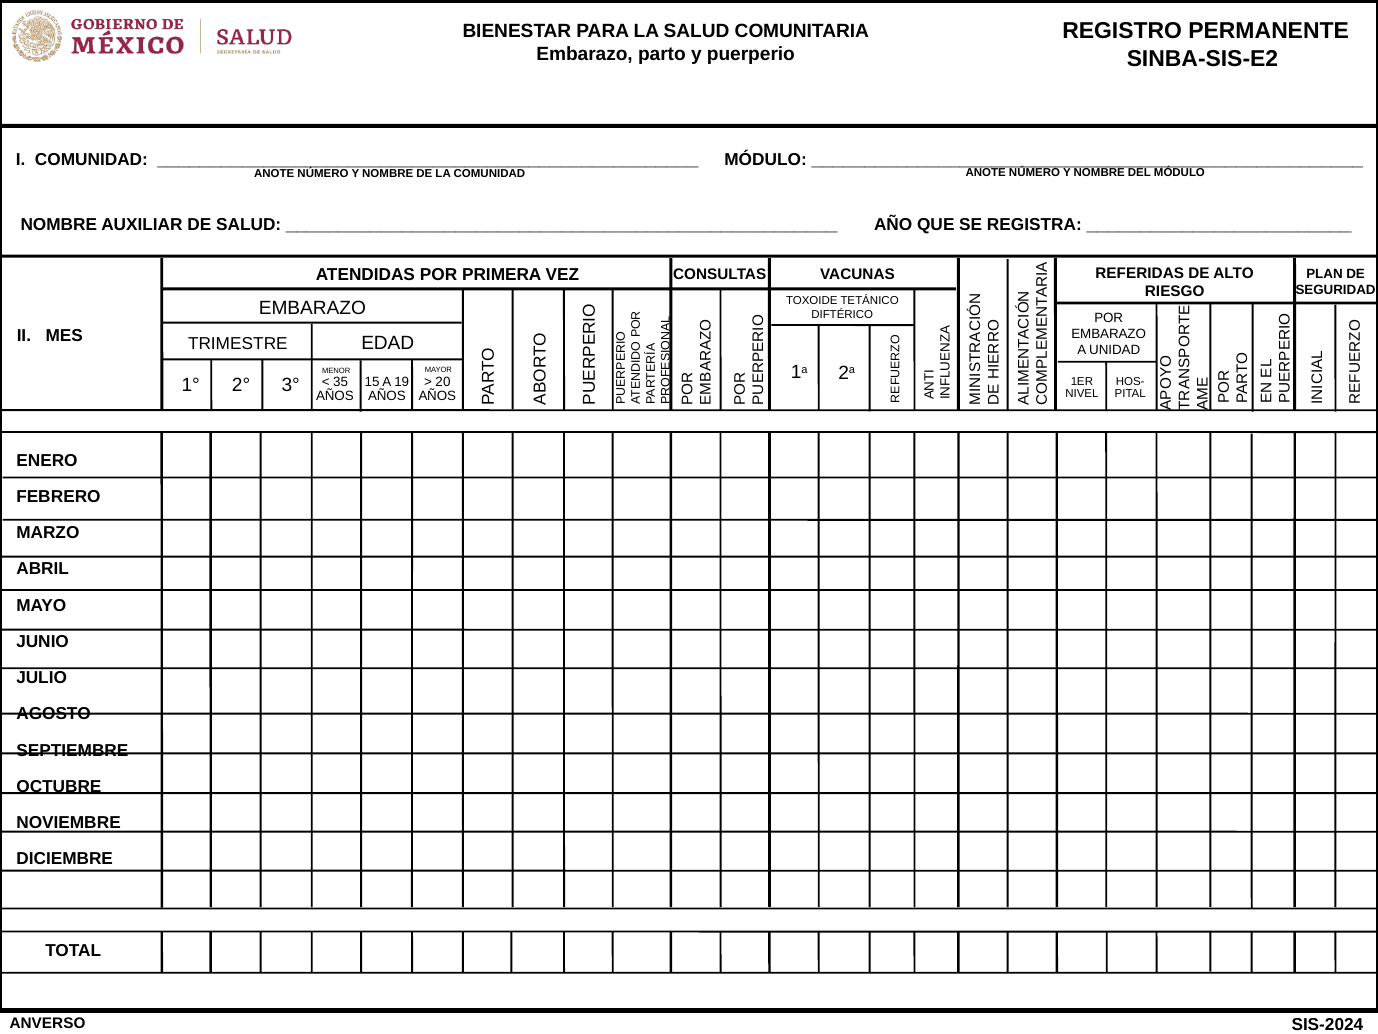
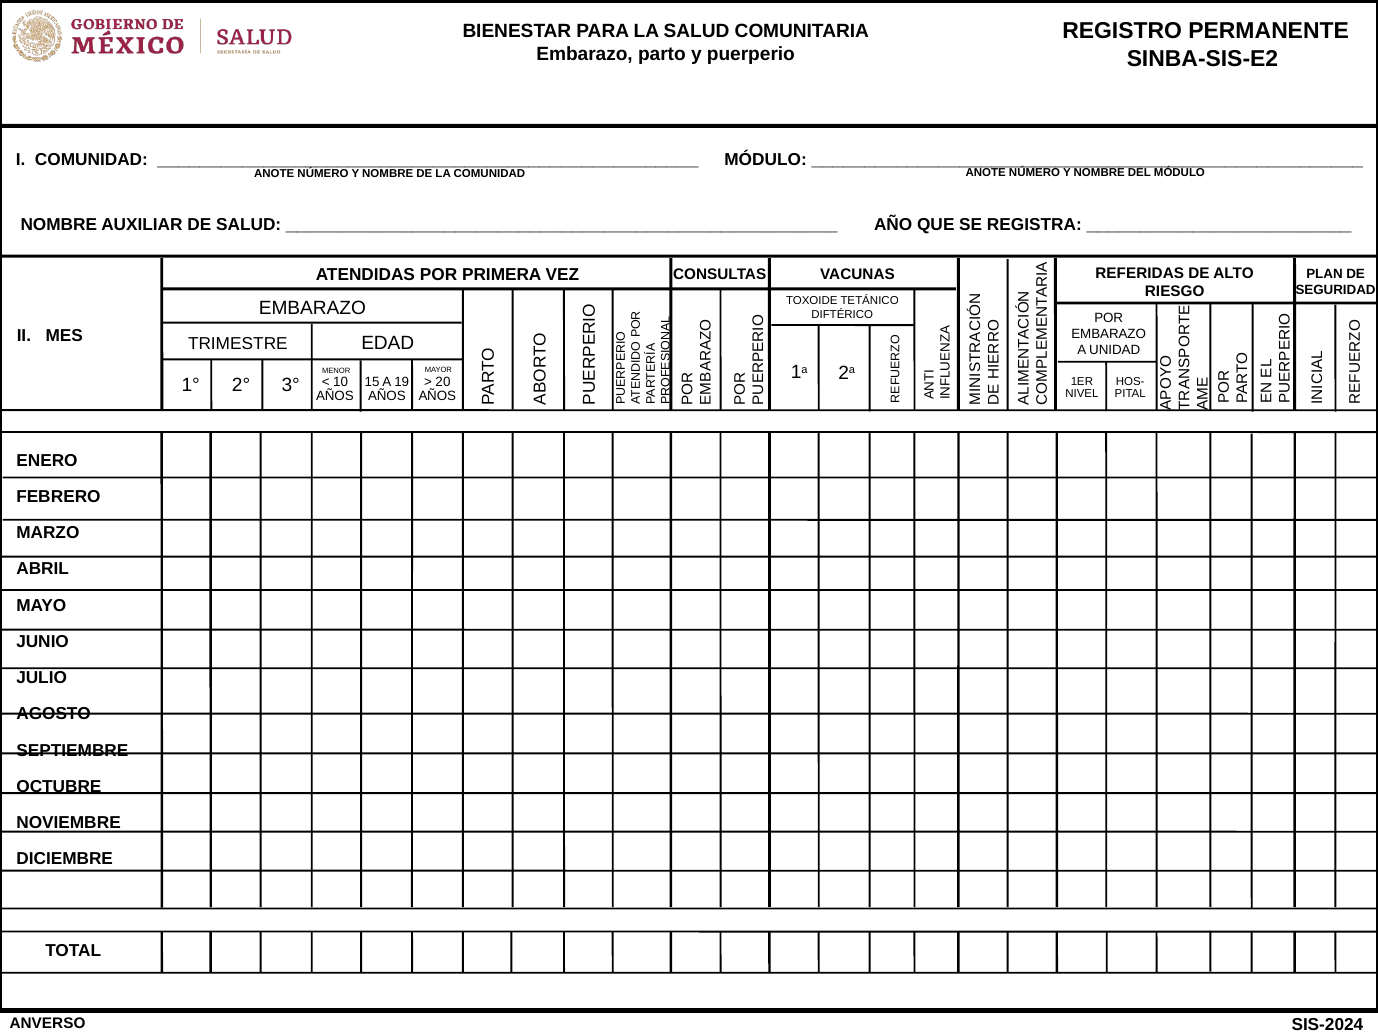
35: 35 -> 10
